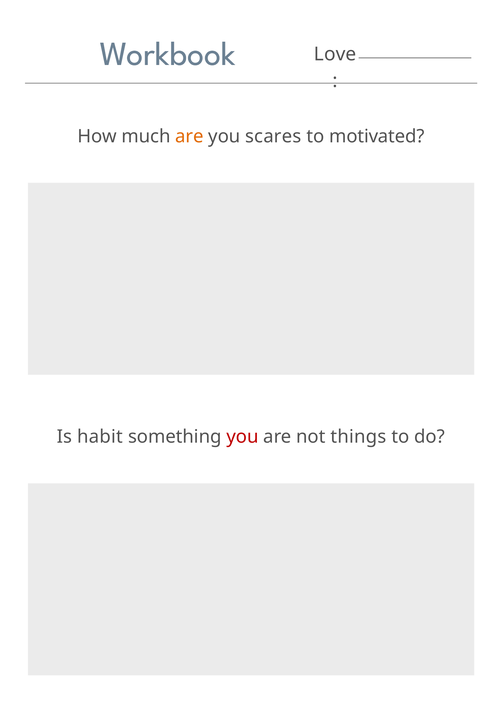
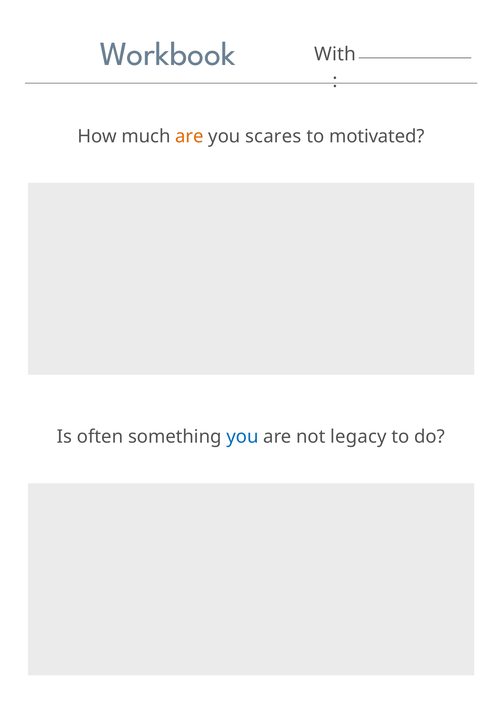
Love: Love -> With
habit: habit -> often
you at (242, 437) colour: red -> blue
things: things -> legacy
